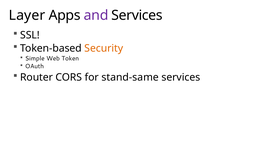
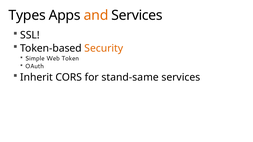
Layer: Layer -> Types
and colour: purple -> orange
Router: Router -> Inherit
